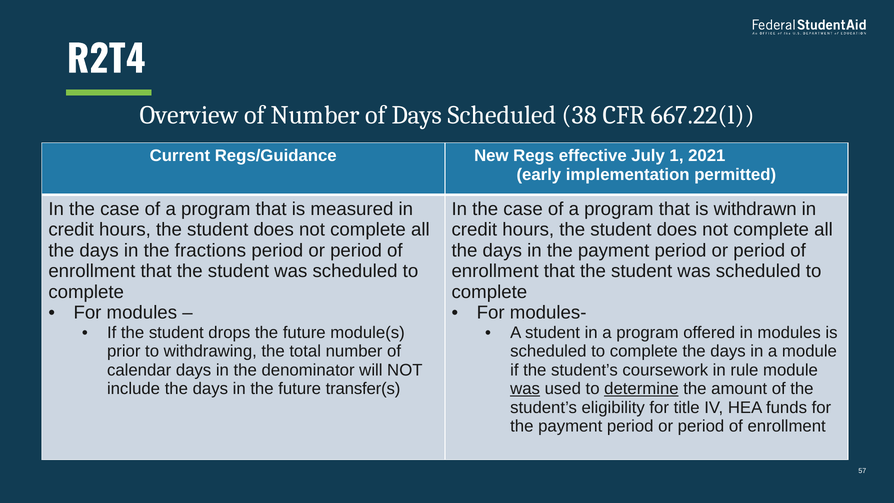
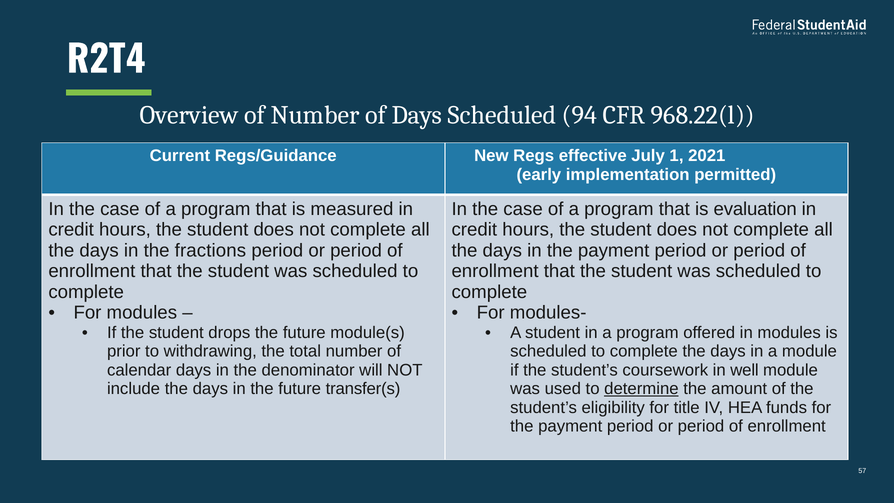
38: 38 -> 94
667.22(l: 667.22(l -> 968.22(l
withdrawn: withdrawn -> evaluation
rule: rule -> well
was at (525, 389) underline: present -> none
